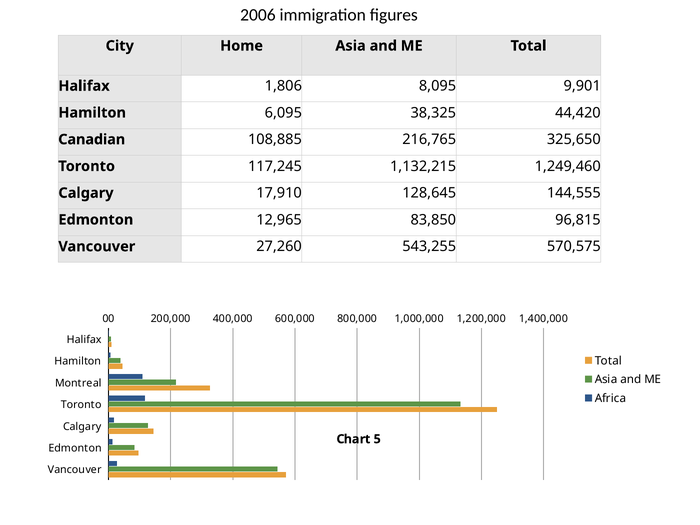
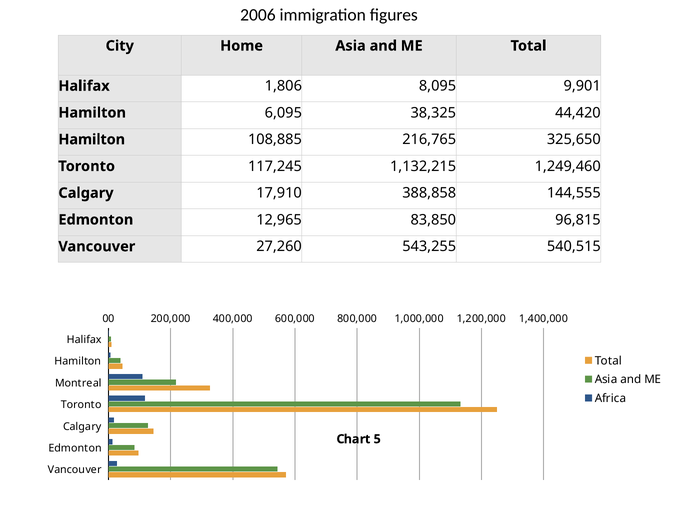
Canadian at (92, 139): Canadian -> Hamilton
128,645: 128,645 -> 388,858
570,575: 570,575 -> 540,515
